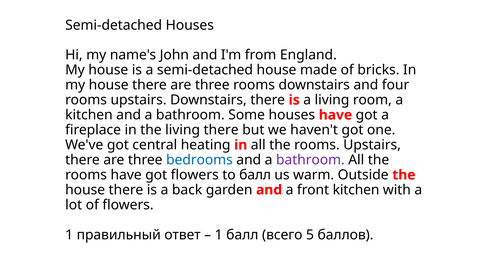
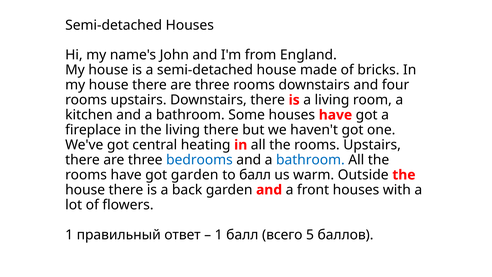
bathroom at (310, 160) colour: purple -> blue
got flowers: flowers -> garden
front kitchen: kitchen -> houses
